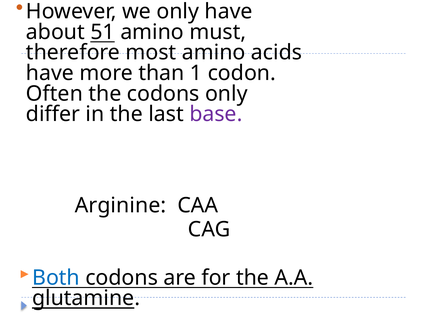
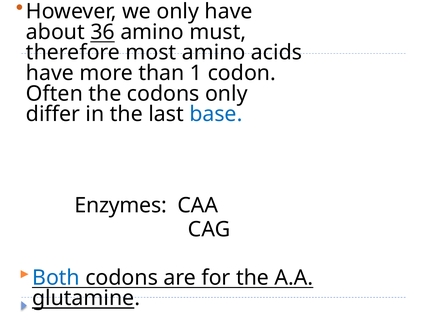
51: 51 -> 36
base colour: purple -> blue
Arginine: Arginine -> Enzymes
